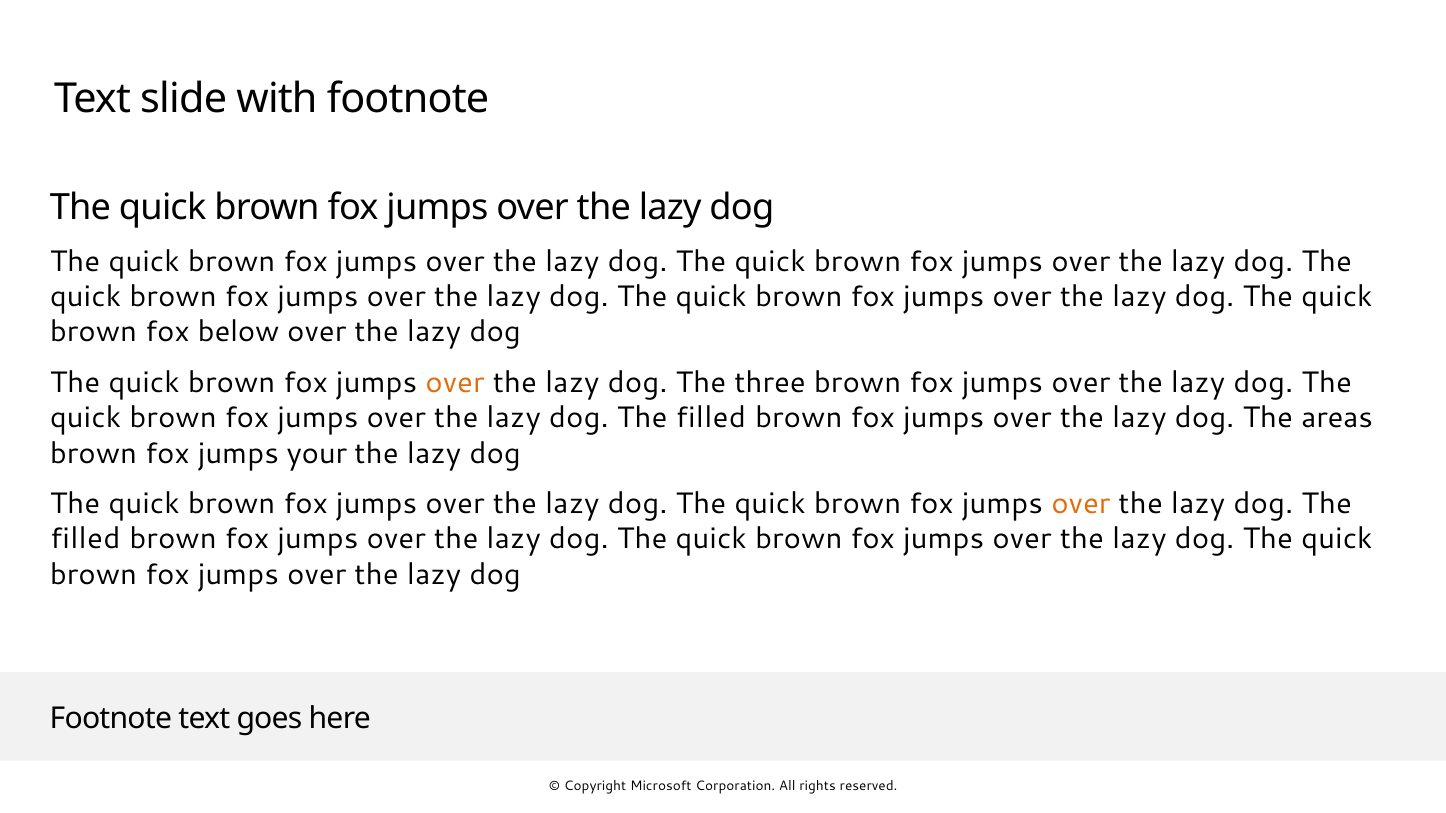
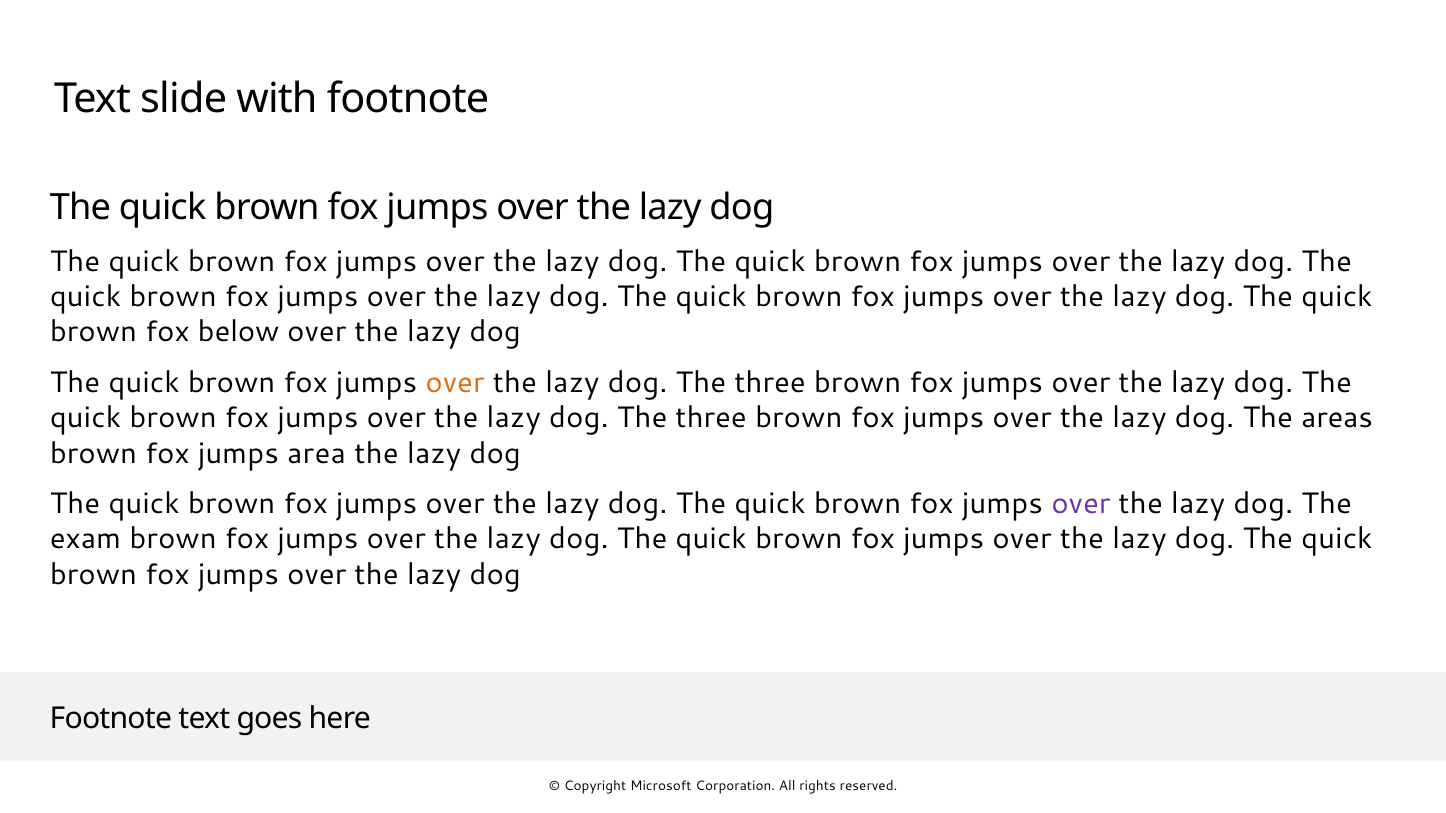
filled at (711, 418): filled -> three
your: your -> area
over at (1081, 504) colour: orange -> purple
filled at (85, 539): filled -> exam
